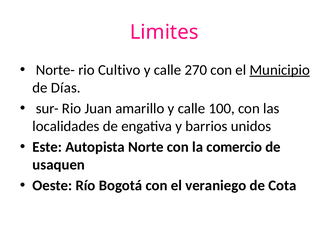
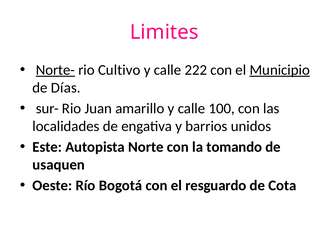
Norte- underline: none -> present
270: 270 -> 222
comercio: comercio -> tomando
veraniego: veraniego -> resguardo
